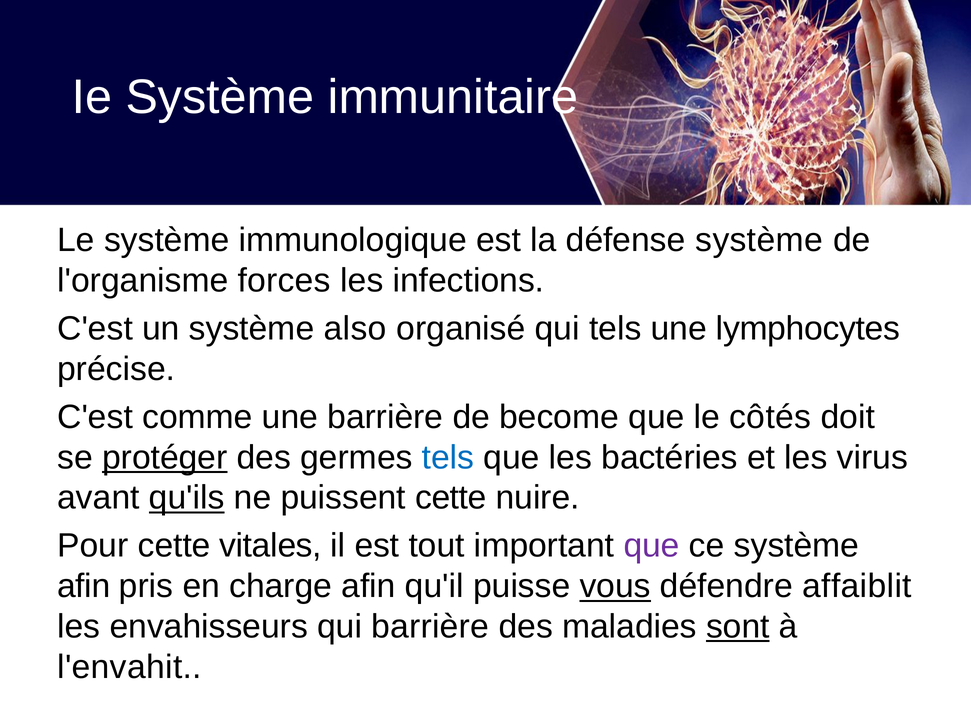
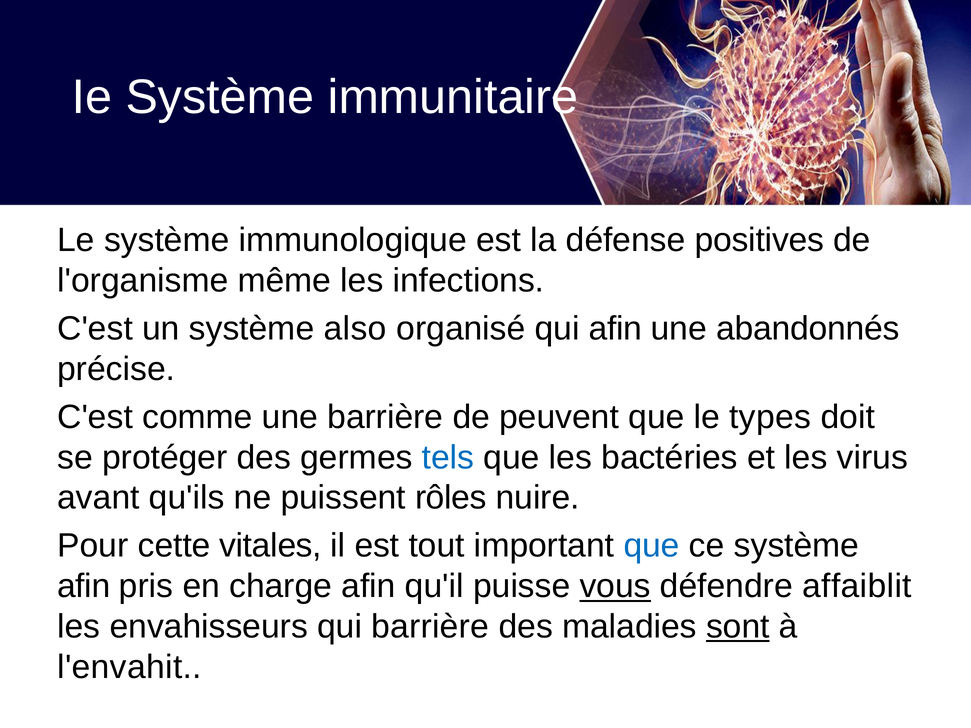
défense système: système -> positives
forces: forces -> même
qui tels: tels -> afin
lymphocytes: lymphocytes -> abandonnés
become: become -> peuvent
côtés: côtés -> types
protéger underline: present -> none
qu'ils underline: present -> none
puissent cette: cette -> rôles
que at (652, 546) colour: purple -> blue
